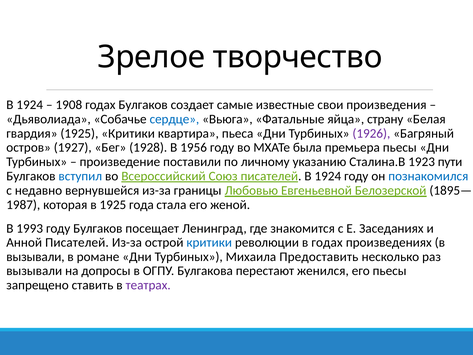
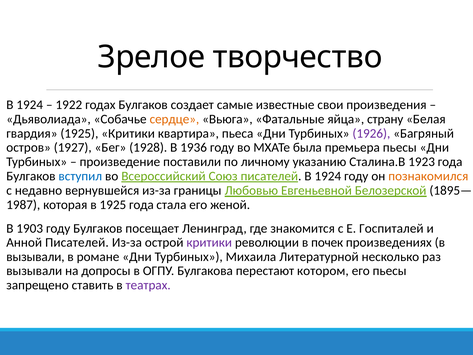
1908: 1908 -> 1922
сердце colour: blue -> orange
1956: 1956 -> 1936
1923 пути: пути -> года
познакомился colour: blue -> orange
1993: 1993 -> 1903
Заседаниях: Заседаниях -> Госпиталей
критики at (209, 242) colour: blue -> purple
в годах: годах -> почек
Предоставить: Предоставить -> Литературной
женился: женился -> котором
